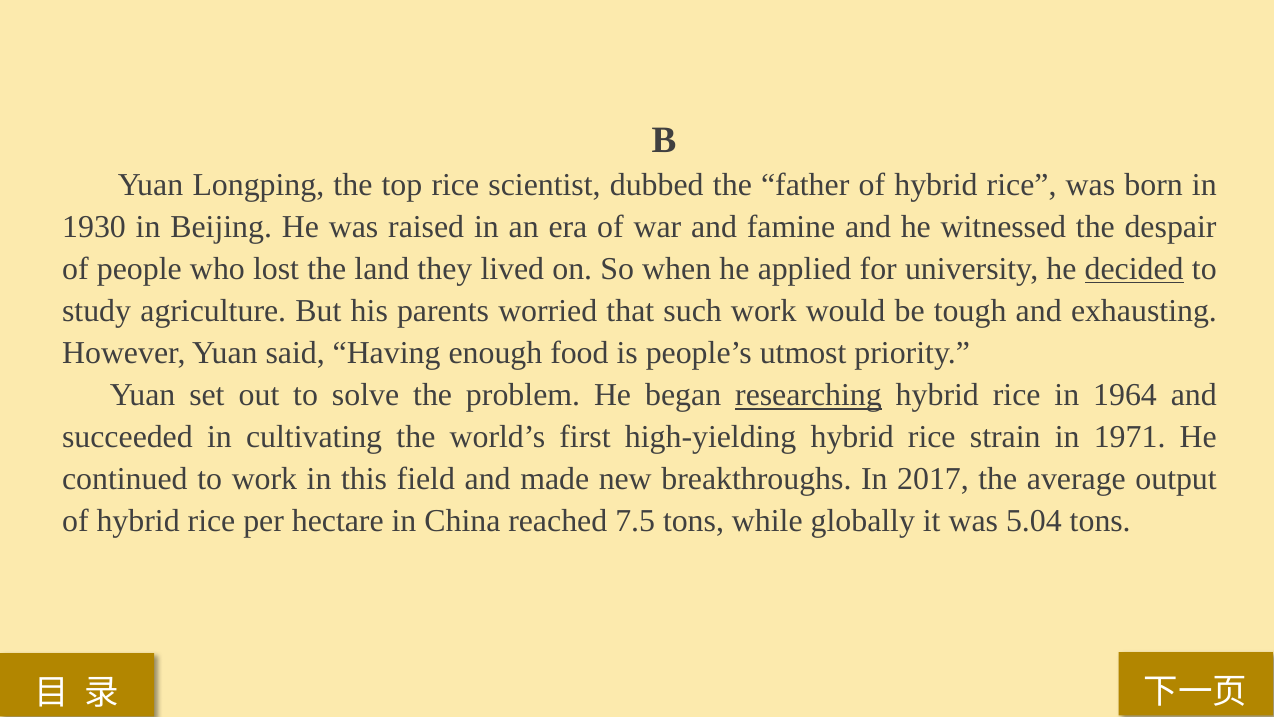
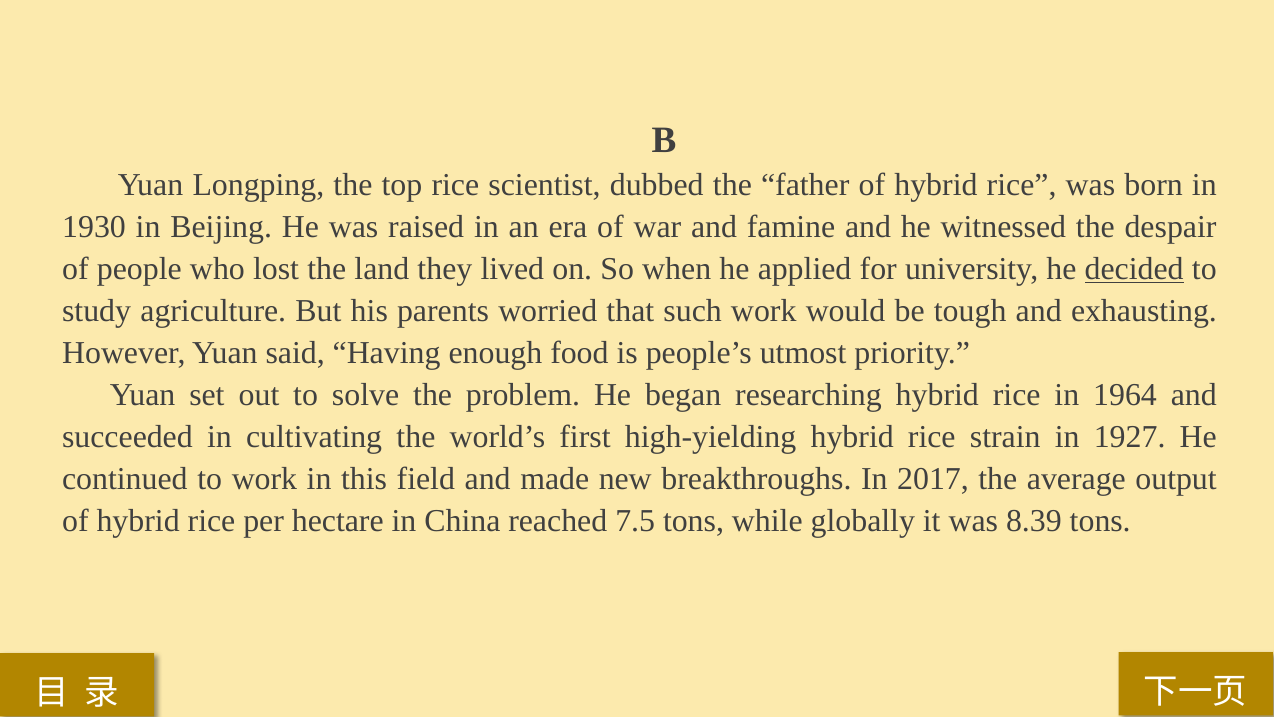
researching underline: present -> none
1971: 1971 -> 1927
5.04: 5.04 -> 8.39
